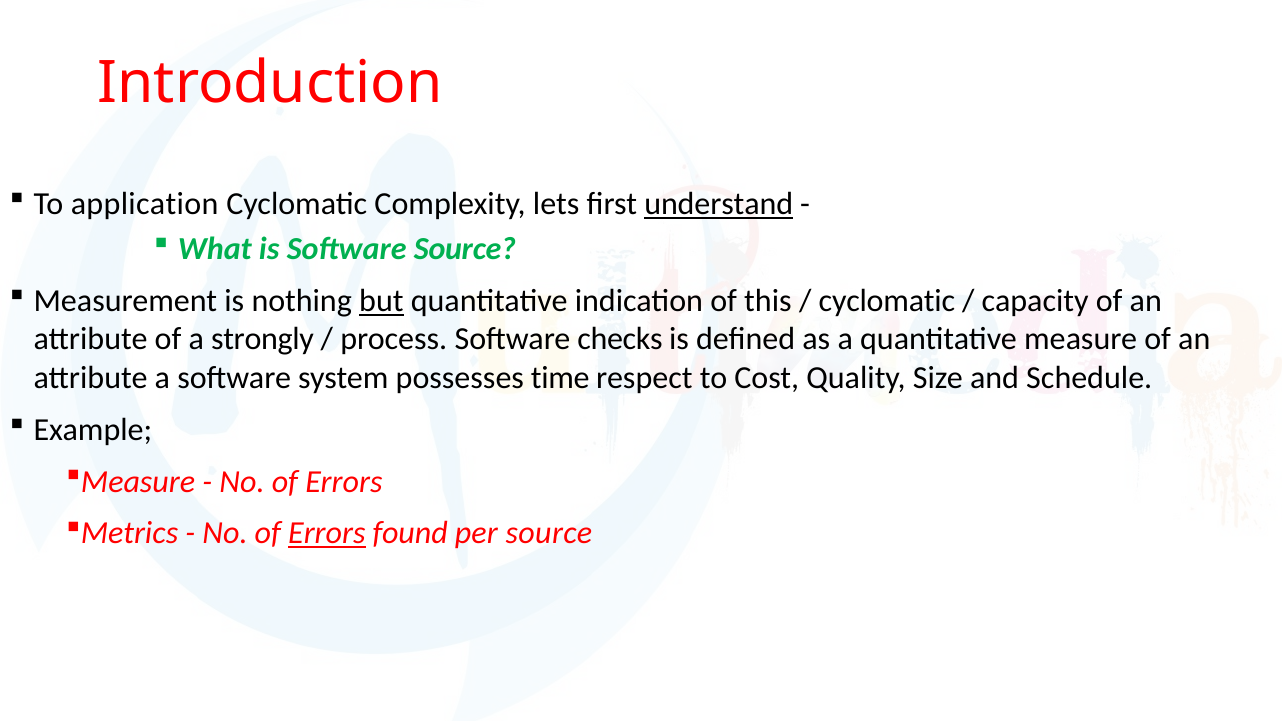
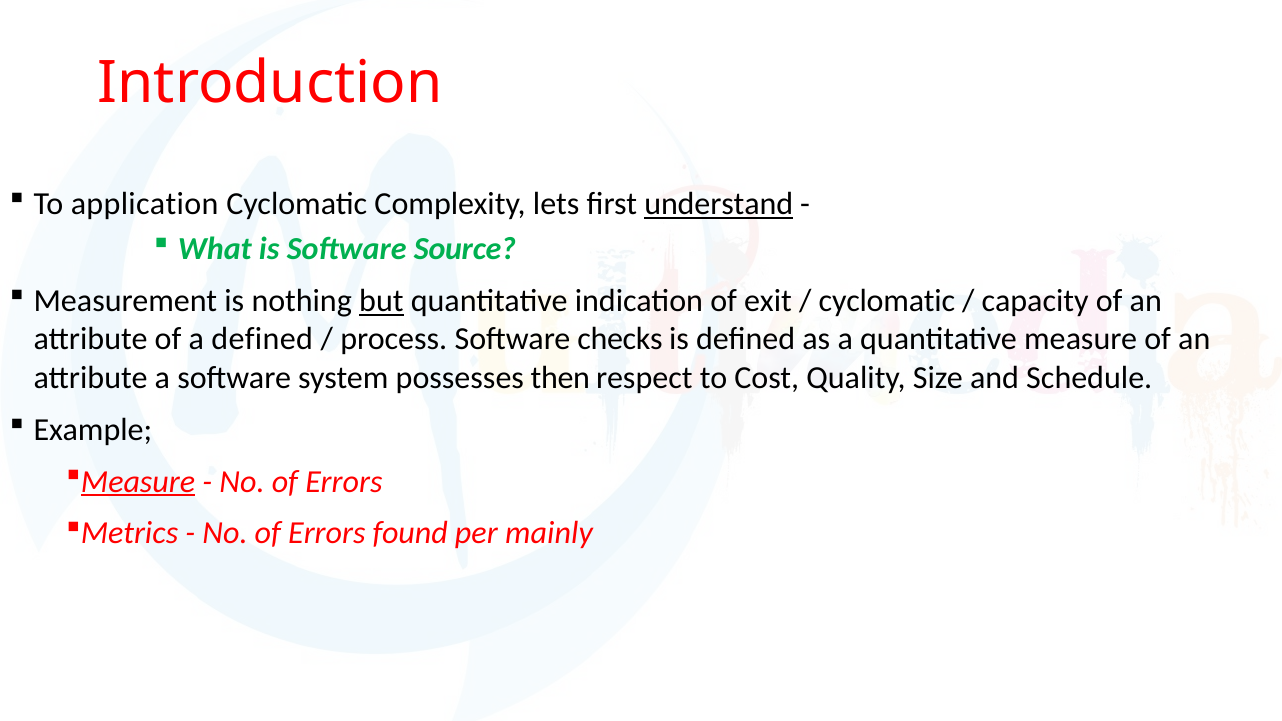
this: this -> exit
a strongly: strongly -> defined
time: time -> then
Measure at (138, 482) underline: none -> present
Errors at (327, 533) underline: present -> none
per source: source -> mainly
